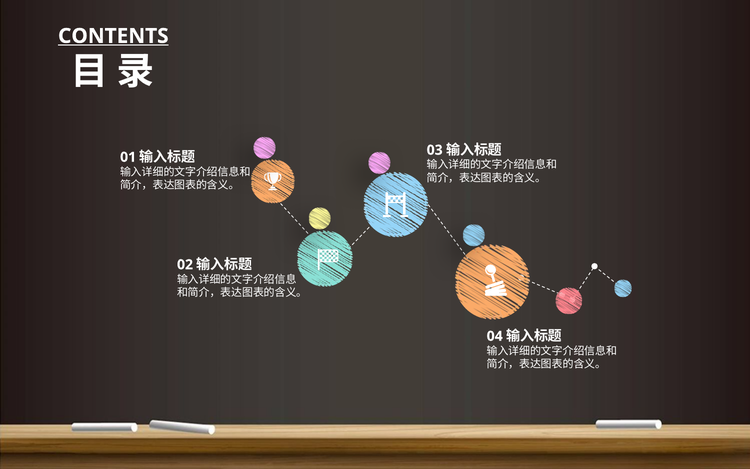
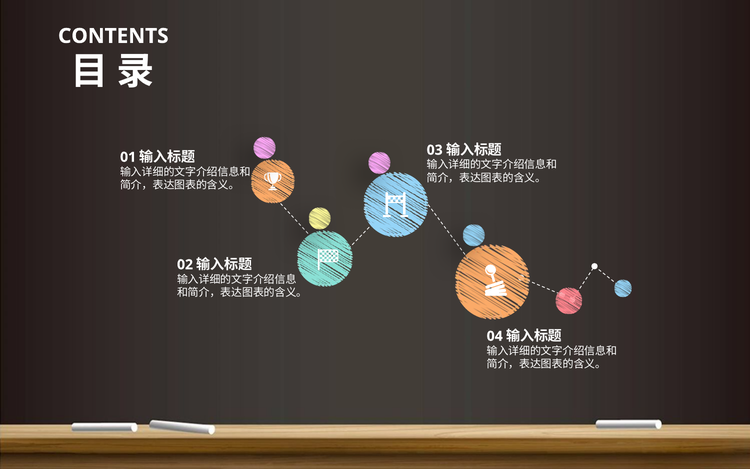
CONTENTS underline: present -> none
